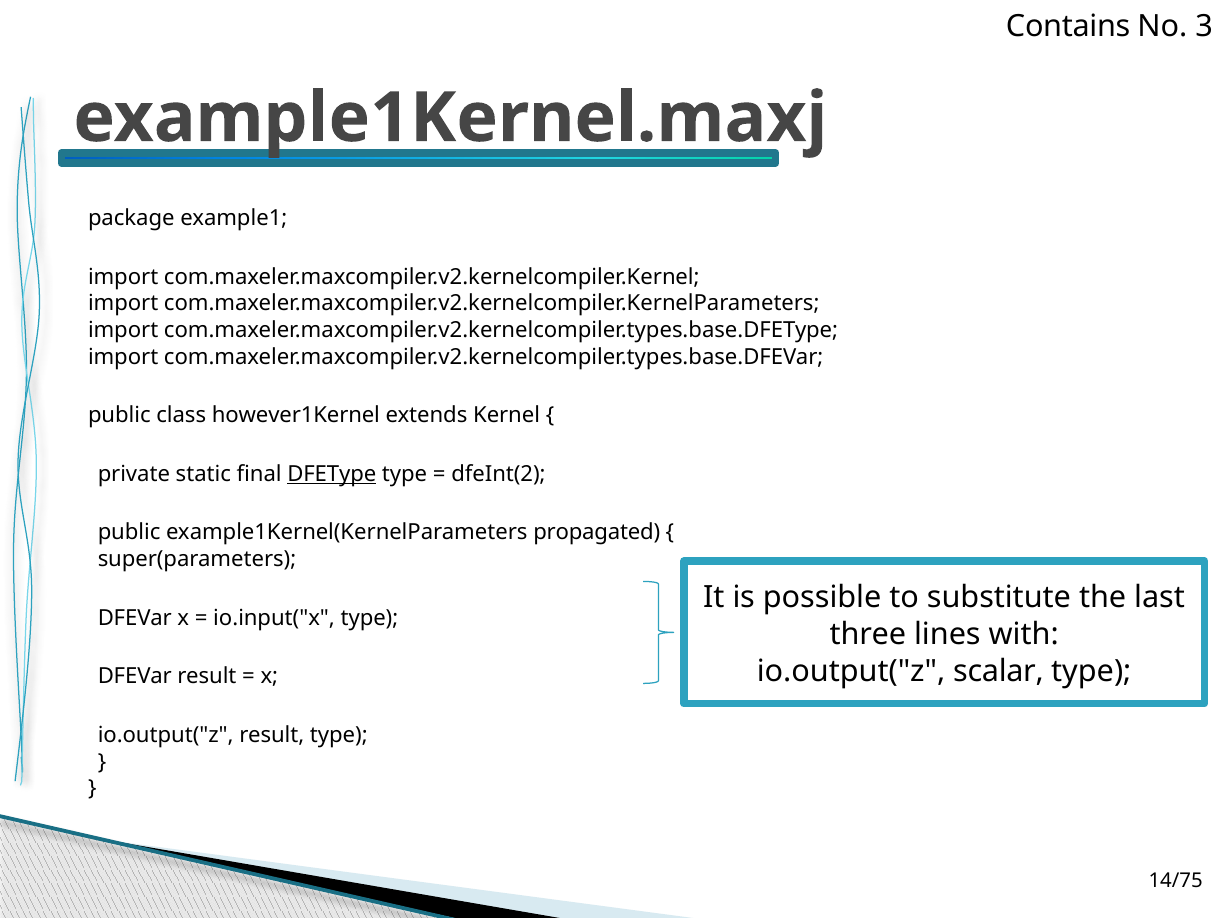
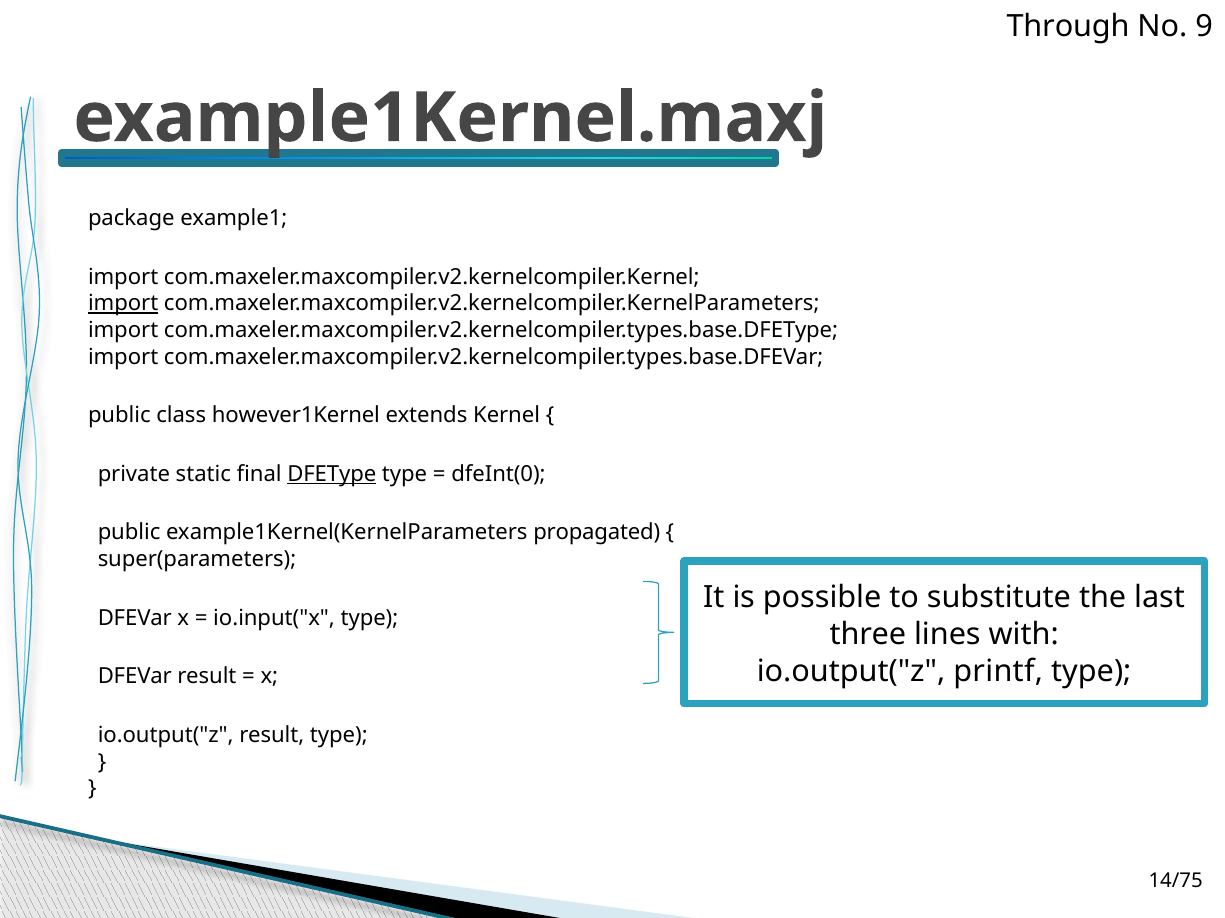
Contains: Contains -> Through
3: 3 -> 9
import at (123, 304) underline: none -> present
dfeInt(2: dfeInt(2 -> dfeInt(0
scalar: scalar -> printf
